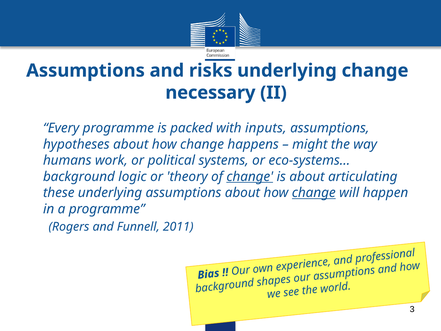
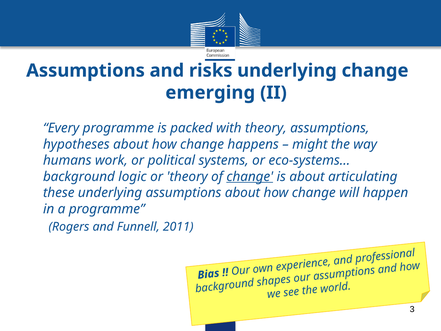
necessary: necessary -> emerging
with inputs: inputs -> theory
change at (314, 193) underline: present -> none
